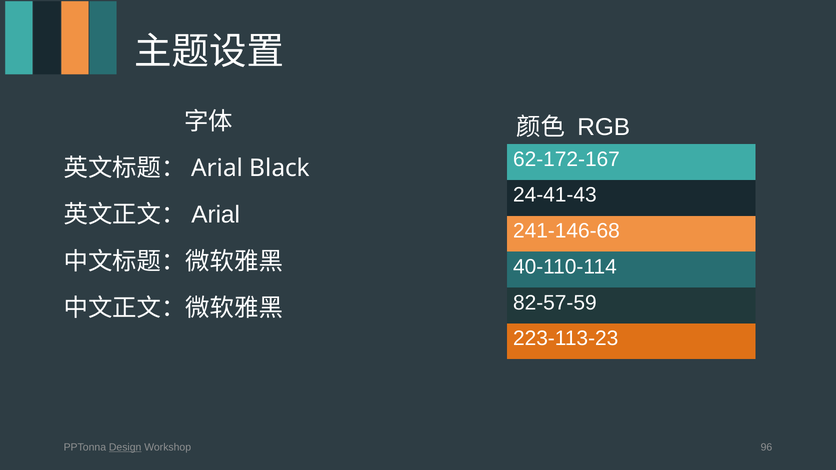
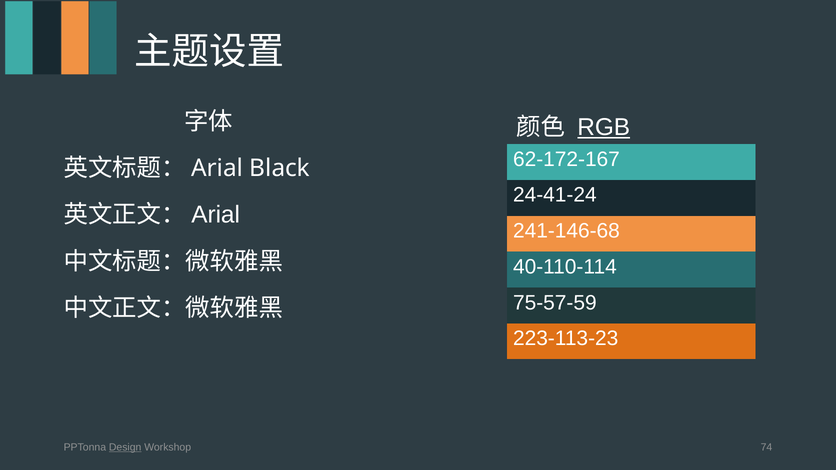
RGB underline: none -> present
24-41-43: 24-41-43 -> 24-41-24
82-57-59: 82-57-59 -> 75-57-59
96: 96 -> 74
